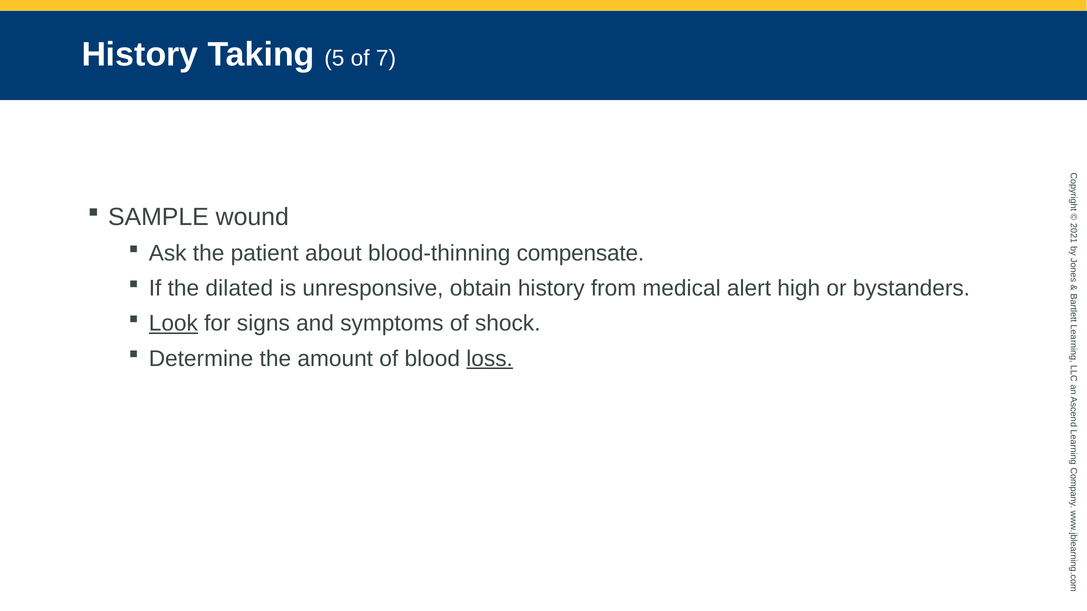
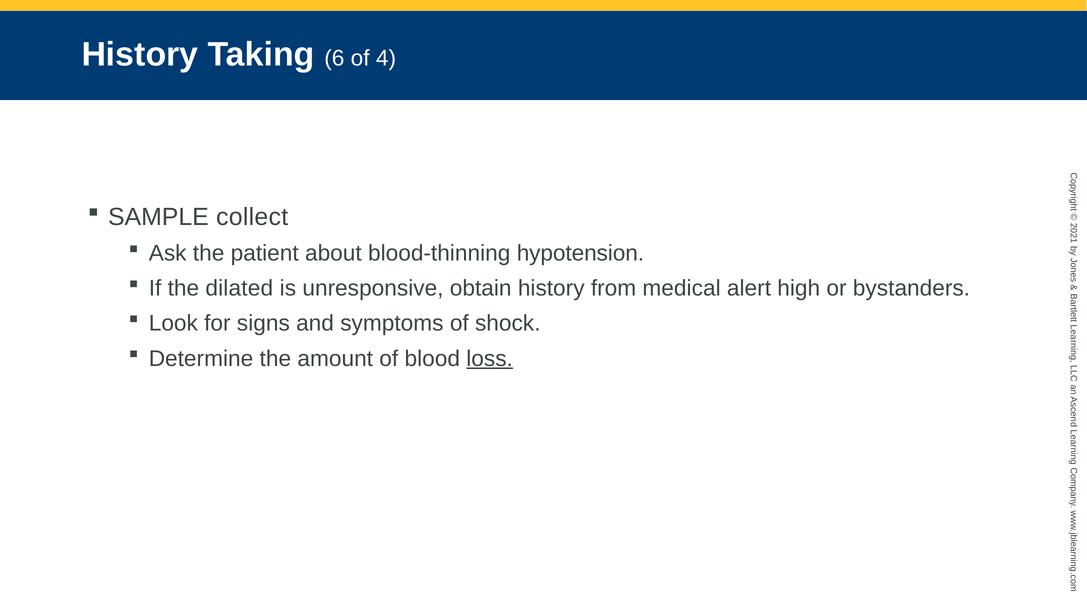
5: 5 -> 6
7: 7 -> 4
wound: wound -> collect
compensate: compensate -> hypotension
Look underline: present -> none
